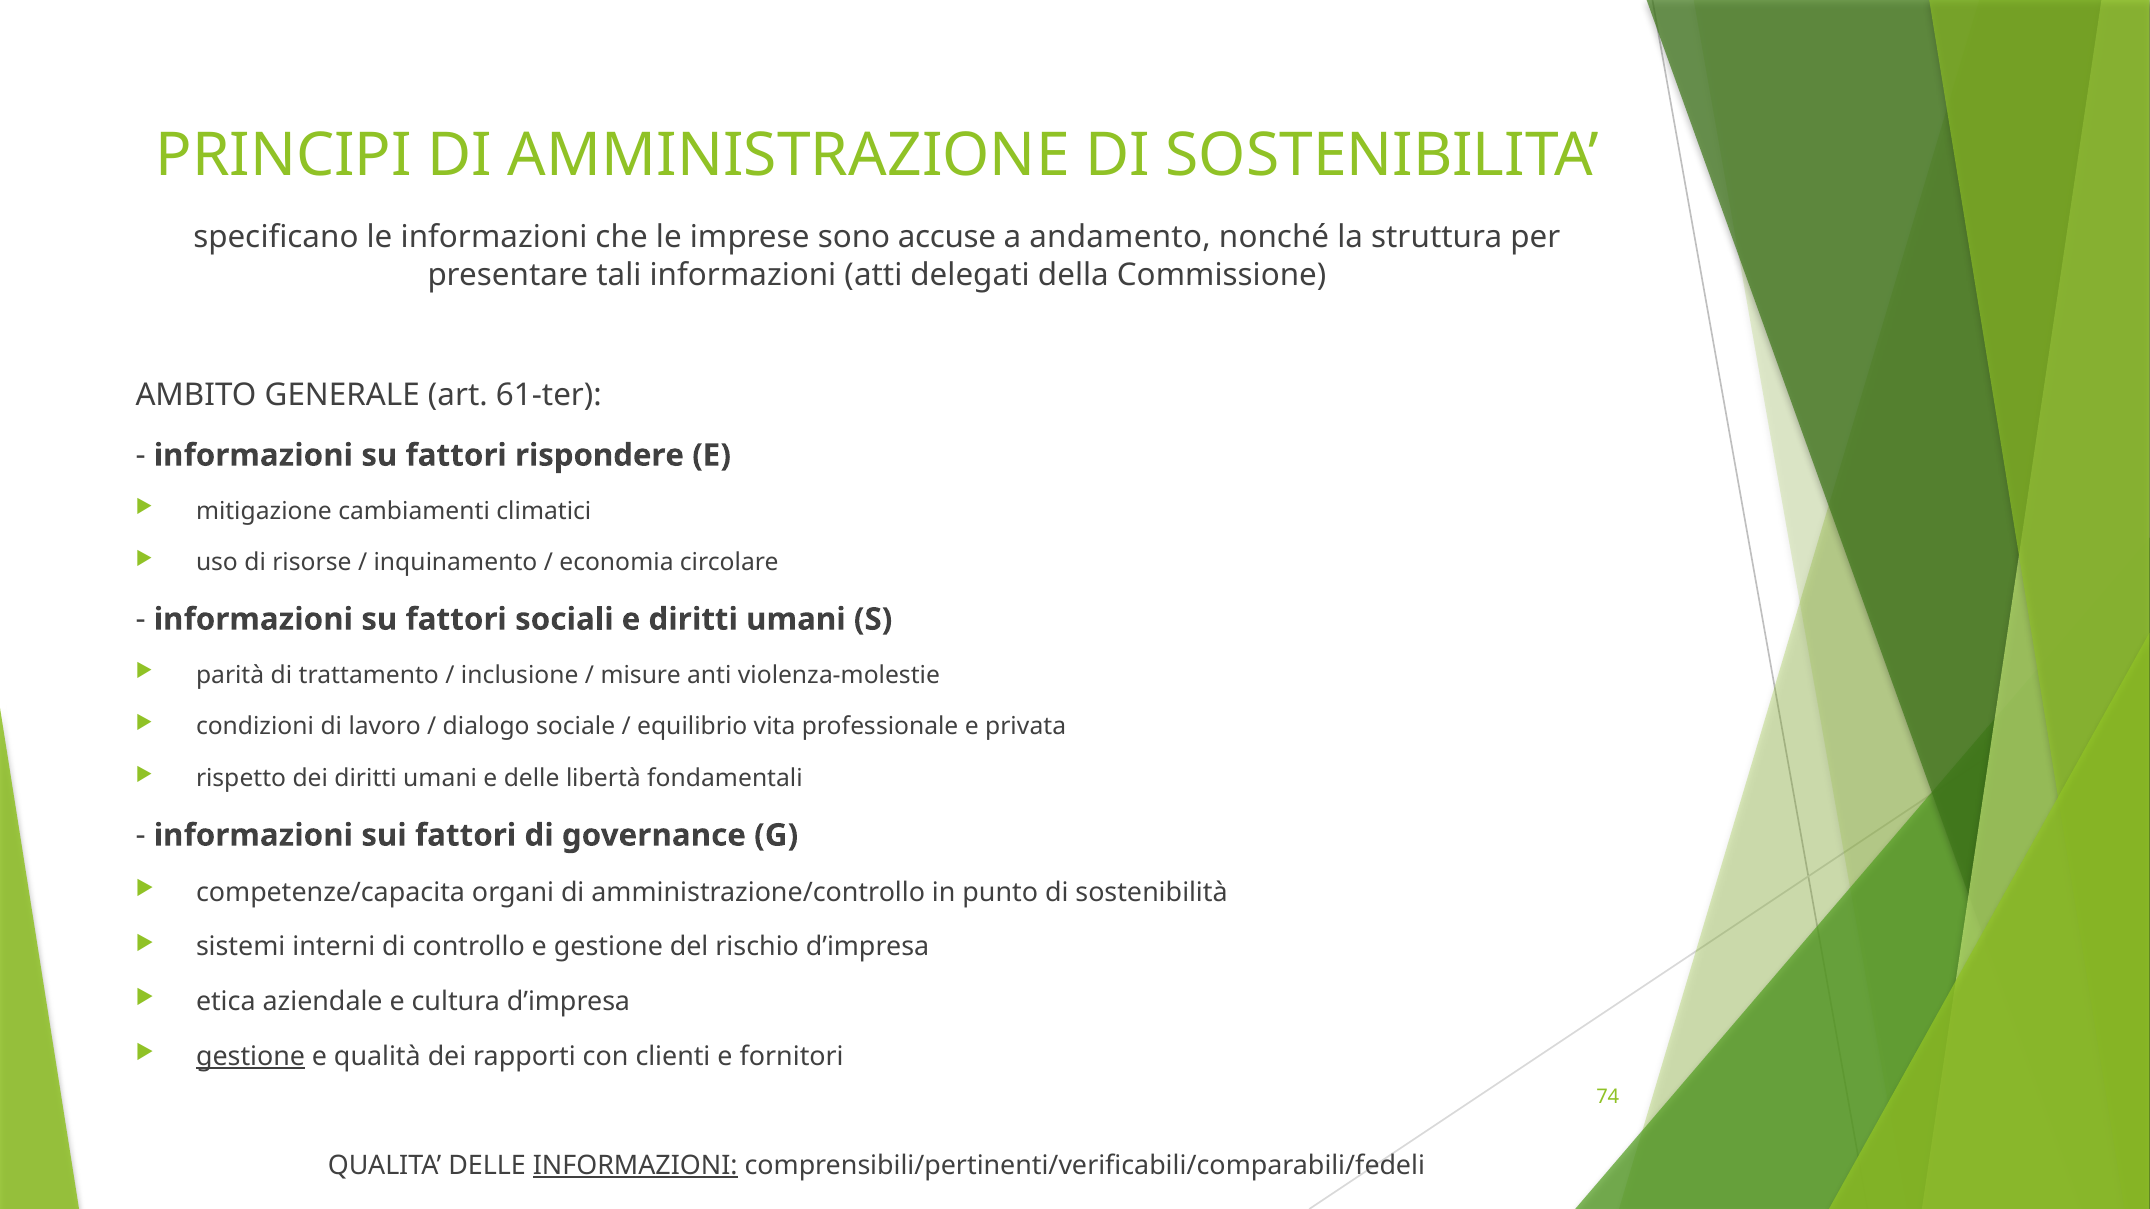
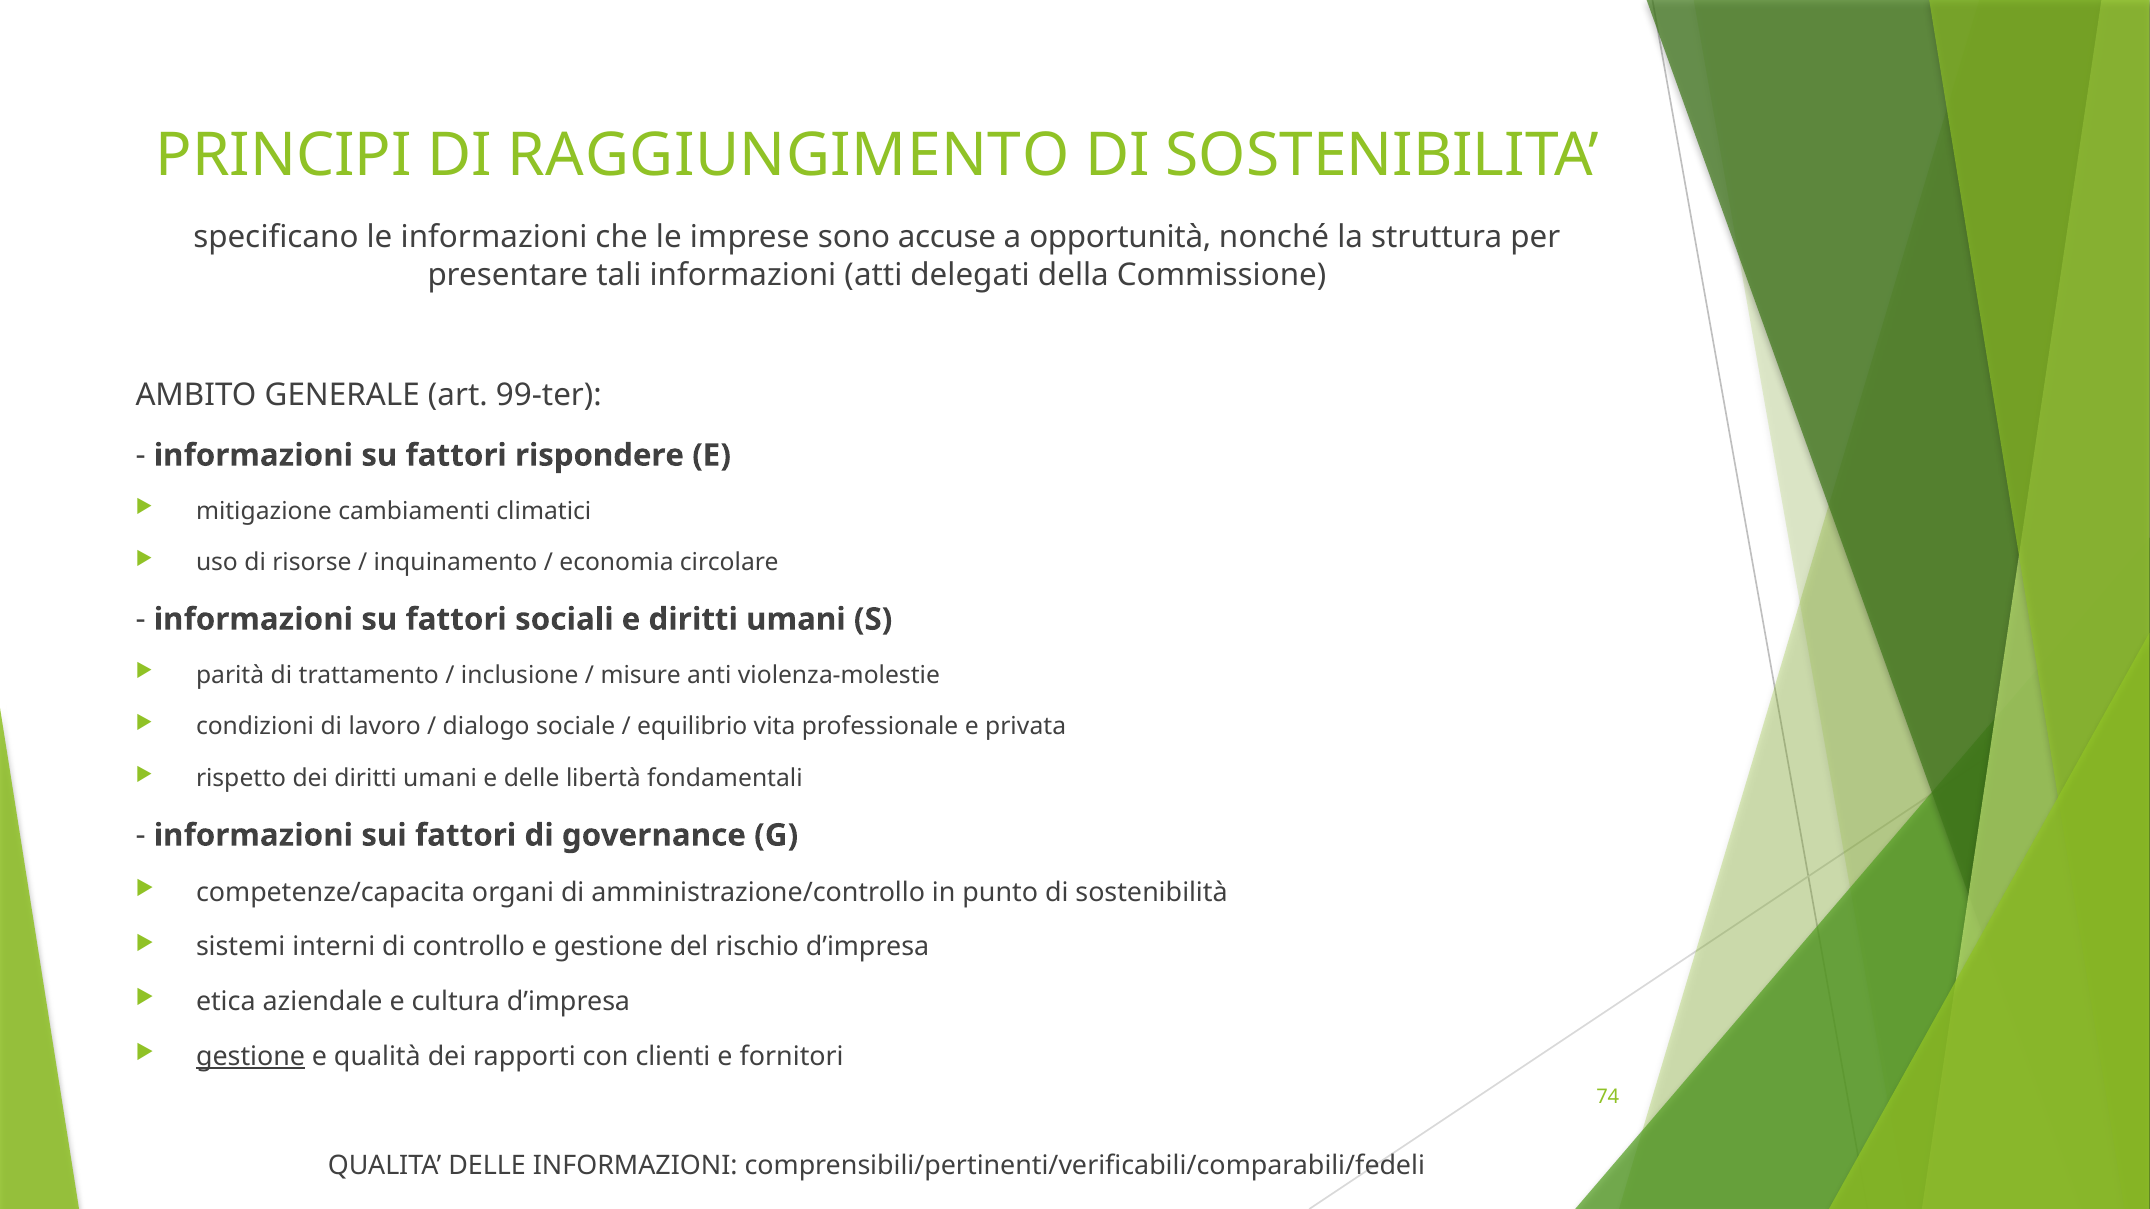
AMMINISTRAZIONE: AMMINISTRAZIONE -> RAGGIUNGIMENTO
andamento: andamento -> opportunità
61-ter: 61-ter -> 99-ter
INFORMAZIONI at (635, 1166) underline: present -> none
